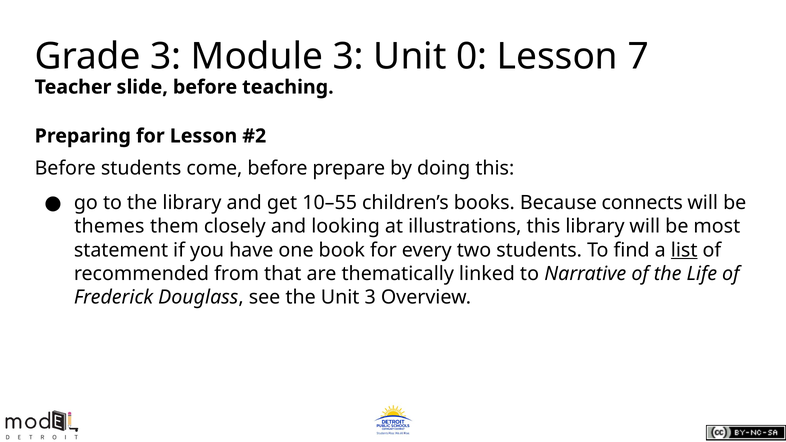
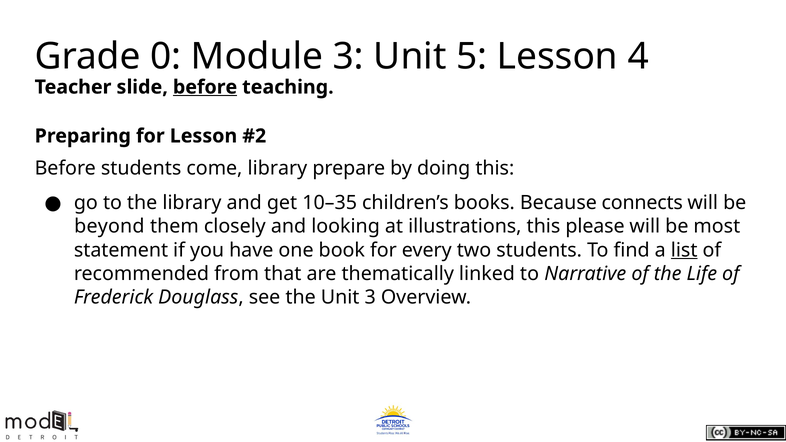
Grade 3: 3 -> 0
0: 0 -> 5
7: 7 -> 4
before at (205, 87) underline: none -> present
come before: before -> library
10–55: 10–55 -> 10–35
themes: themes -> beyond
this library: library -> please
